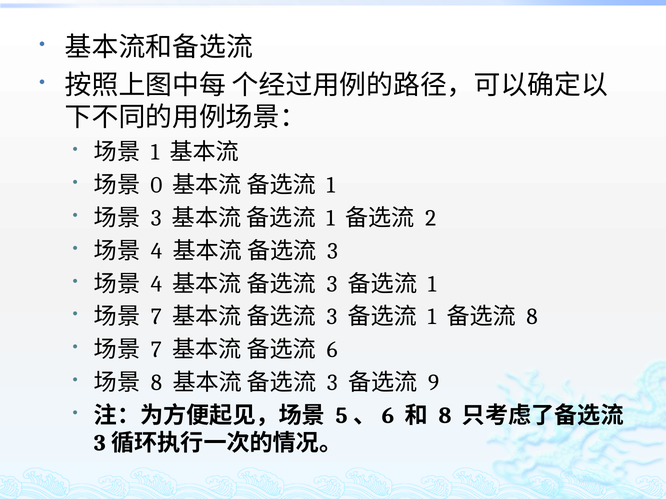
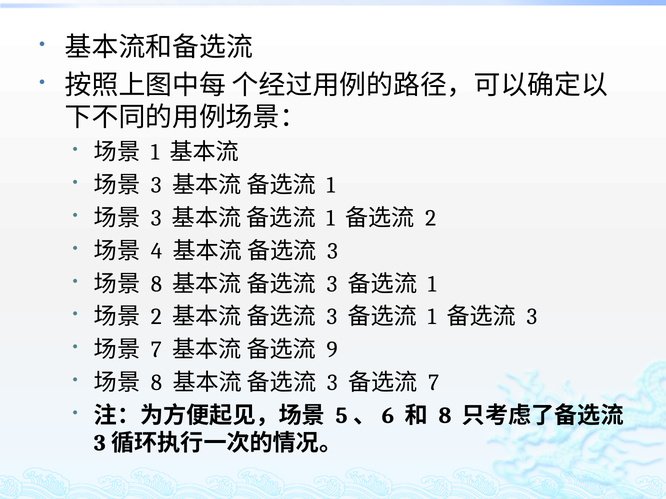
0 at (156, 185): 0 -> 3
4 at (156, 284): 4 -> 8
7 at (156, 317): 7 -> 2
8 at (532, 317): 8 -> 3
6: 6 -> 9
9 at (434, 383): 9 -> 7
